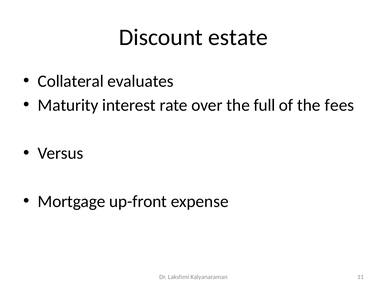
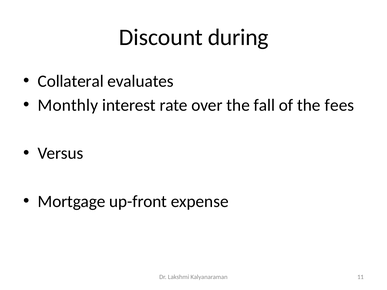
estate: estate -> during
Maturity: Maturity -> Monthly
full: full -> fall
